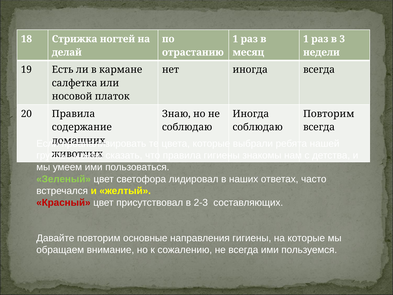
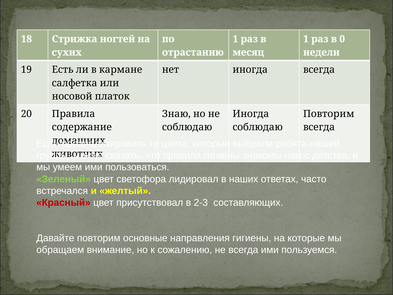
3: 3 -> 0
делай: делай -> сухих
